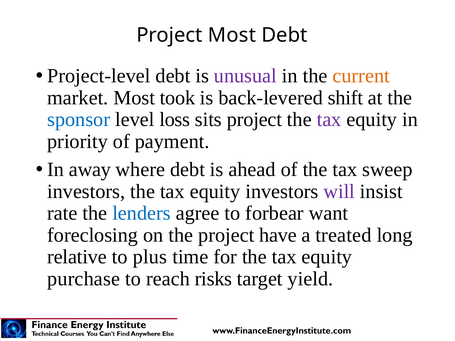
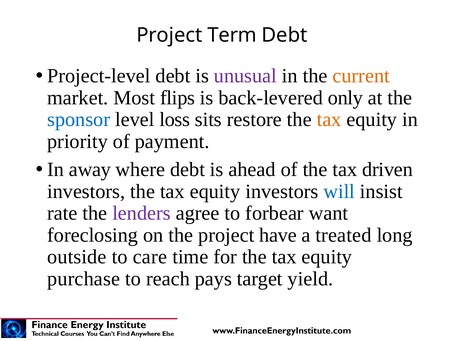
Project Most: Most -> Term
took: took -> flips
shift: shift -> only
sits project: project -> restore
tax at (329, 120) colour: purple -> orange
sweep: sweep -> driven
will colour: purple -> blue
lenders colour: blue -> purple
relative: relative -> outside
plus: plus -> care
risks: risks -> pays
